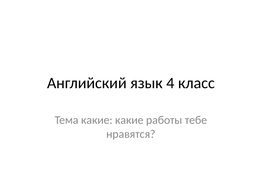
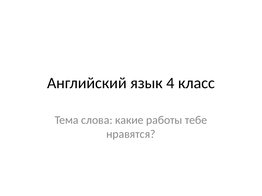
Тема какие: какие -> слова
